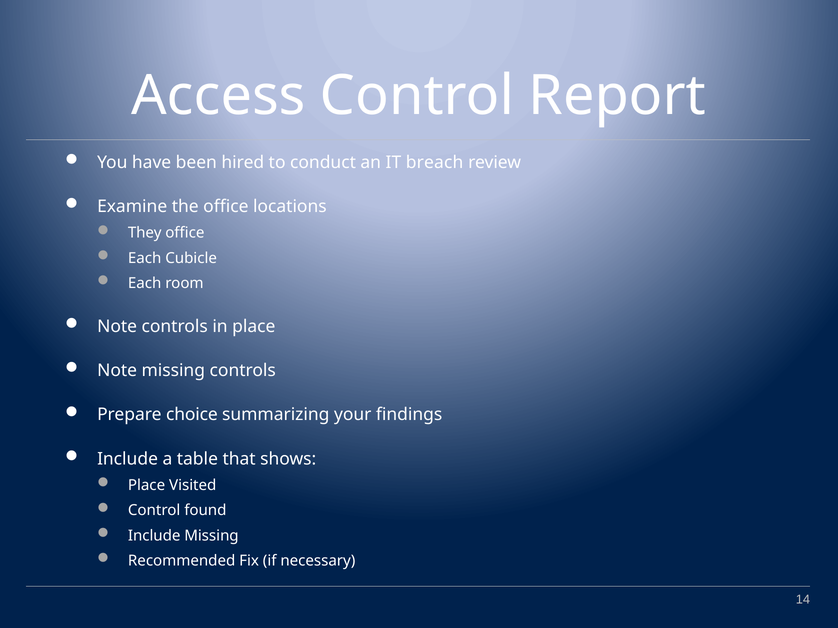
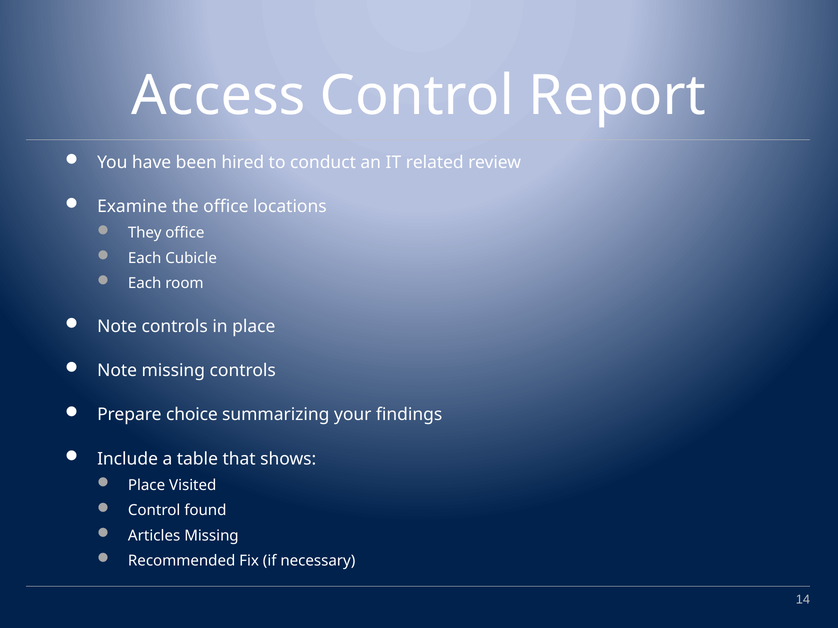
breach: breach -> related
Include at (154, 536): Include -> Articles
